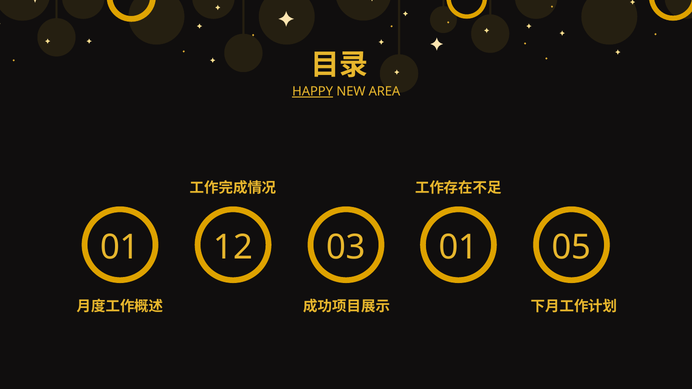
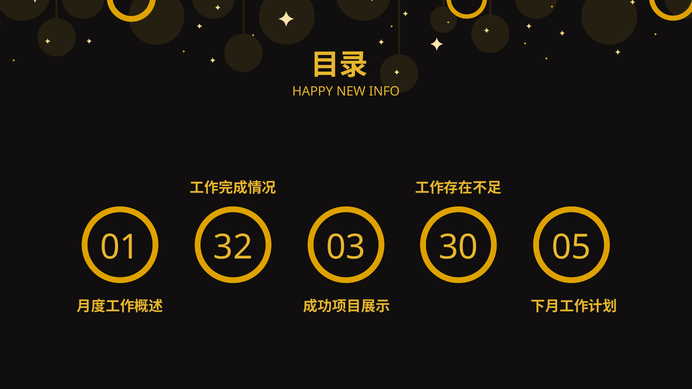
HAPPY underline: present -> none
AREA: AREA -> INFO
12: 12 -> 32
03 01: 01 -> 30
